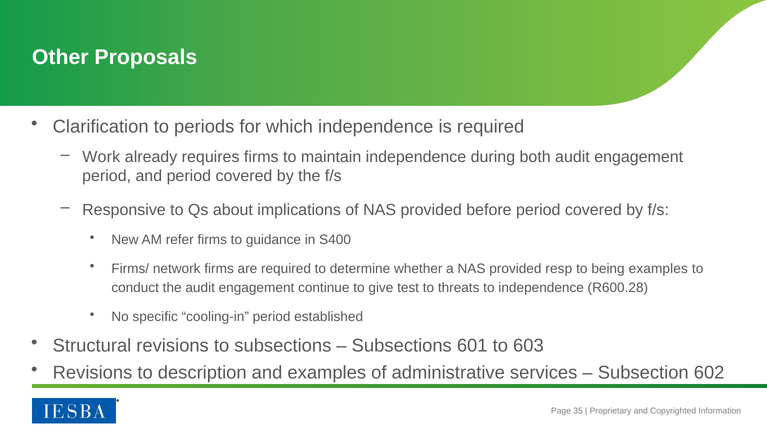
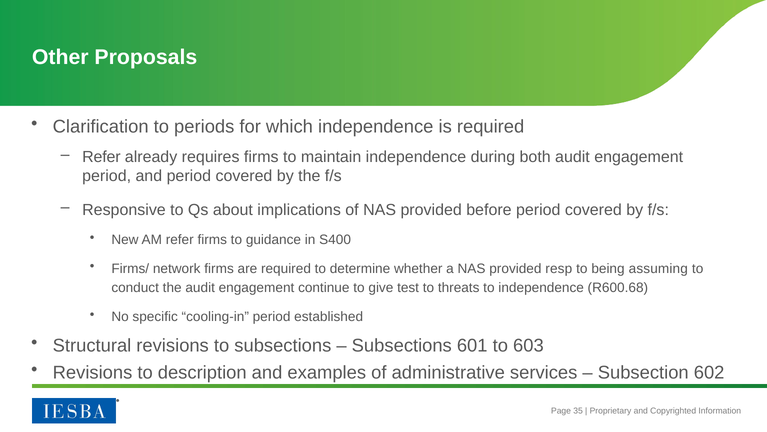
Work at (101, 157): Work -> Refer
being examples: examples -> assuming
R600.28: R600.28 -> R600.68
